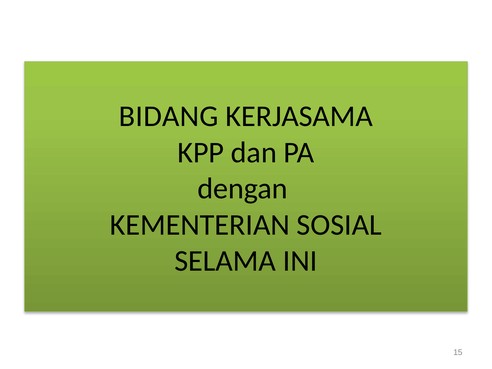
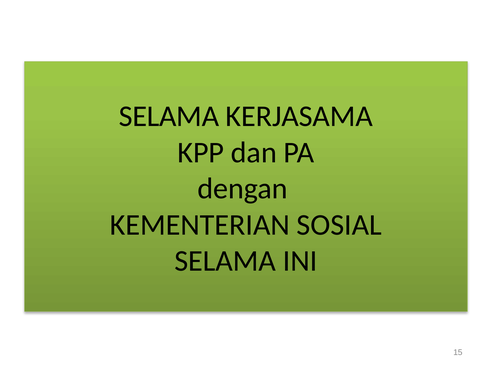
BIDANG at (169, 116): BIDANG -> SELAMA
